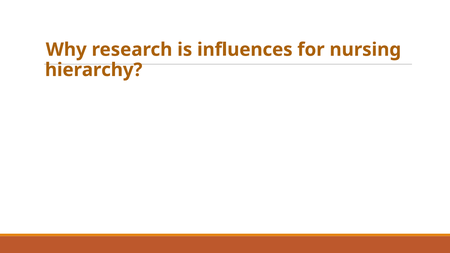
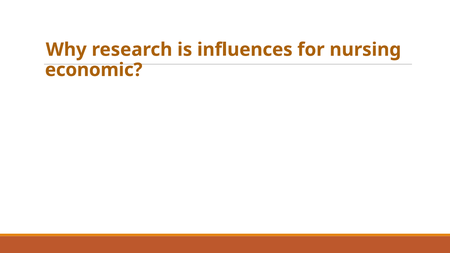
hierarchy: hierarchy -> economic
